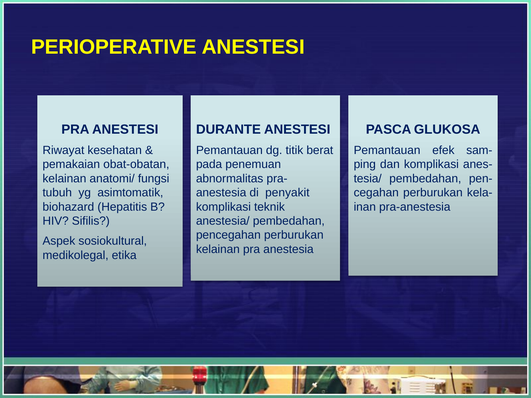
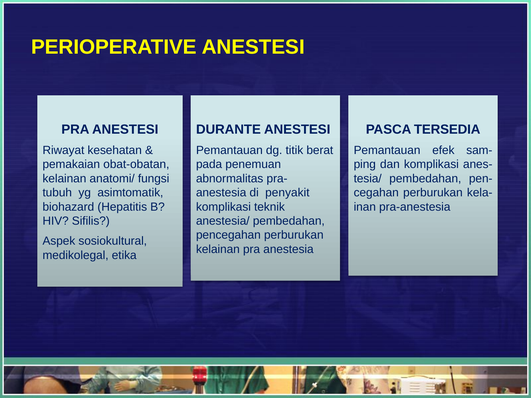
GLUKOSA: GLUKOSA -> TERSEDIA
